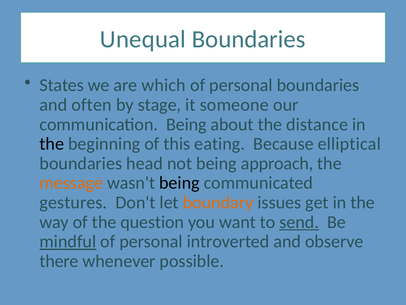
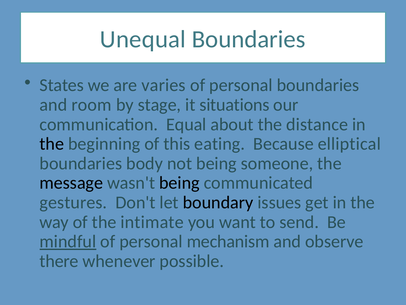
which: which -> varies
often: often -> room
someone: someone -> situations
communication Being: Being -> Equal
head: head -> body
approach: approach -> someone
message colour: orange -> black
boundary colour: orange -> black
question: question -> intimate
send underline: present -> none
introverted: introverted -> mechanism
